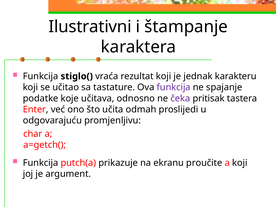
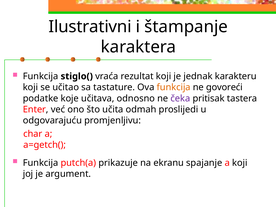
funkcija at (174, 87) colour: purple -> orange
spajanje: spajanje -> govoreći
proučite: proučite -> spajanje
